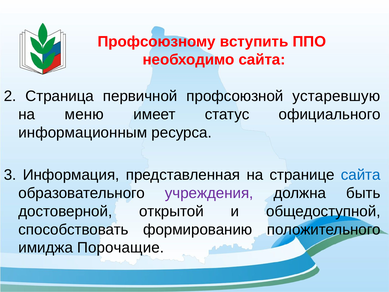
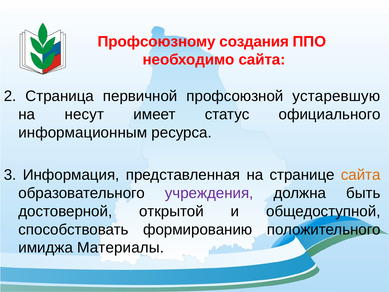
вступить: вступить -> создания
меню: меню -> несут
сайта at (361, 175) colour: blue -> orange
Порочащие: Порочащие -> Материалы
